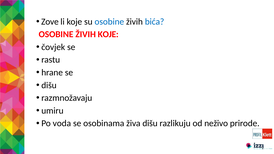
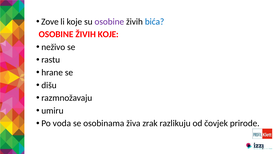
osobine at (109, 22) colour: blue -> purple
čovjek: čovjek -> neživo
živa dišu: dišu -> zrak
neživo: neživo -> čovjek
